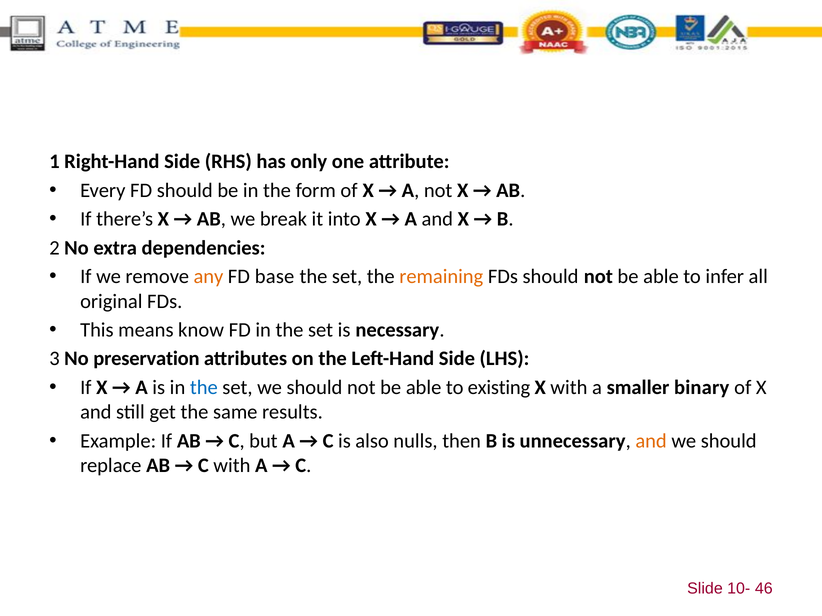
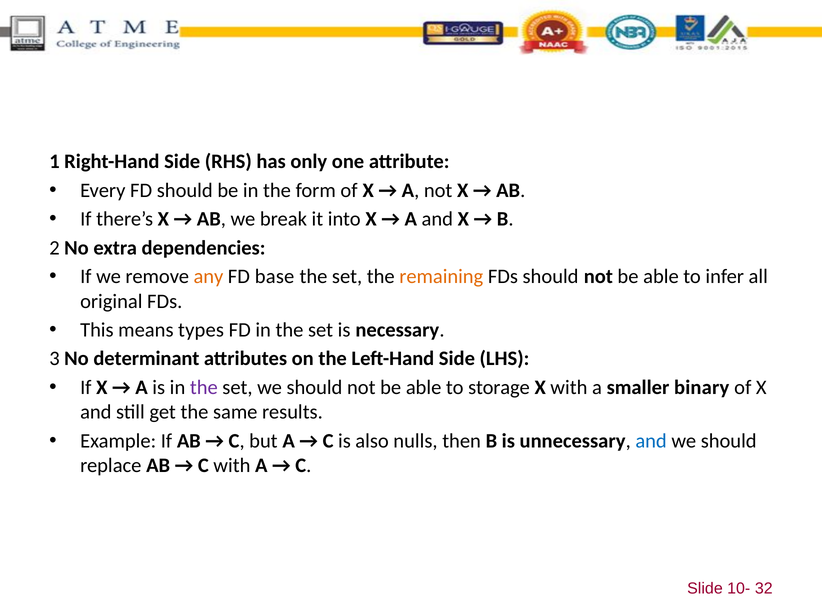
know: know -> types
preservation: preservation -> determinant
the at (204, 388) colour: blue -> purple
existing: existing -> storage
and at (651, 441) colour: orange -> blue
46: 46 -> 32
